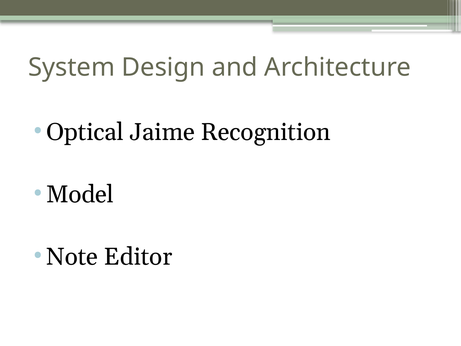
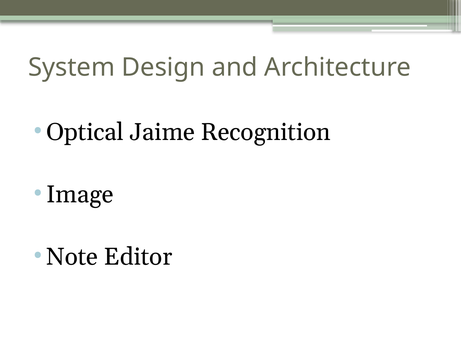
Model: Model -> Image
